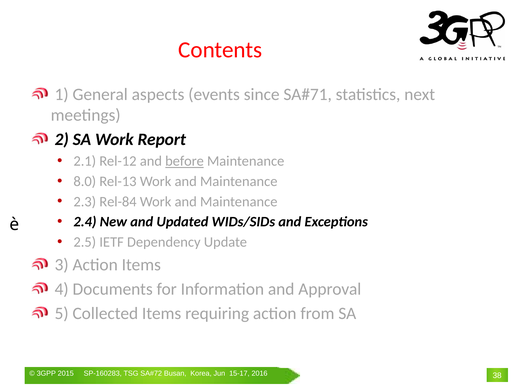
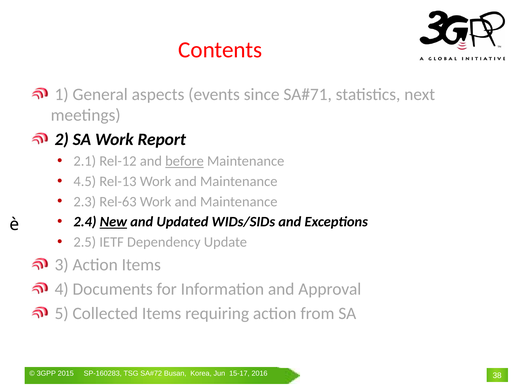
8.0: 8.0 -> 4.5
Rel-84: Rel-84 -> Rel-63
New underline: none -> present
